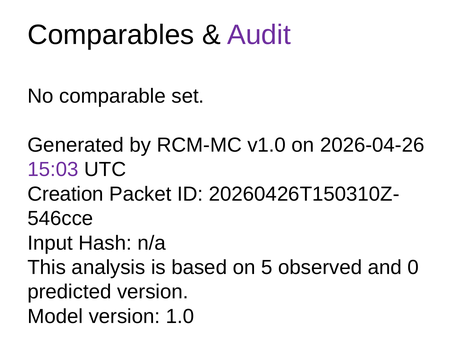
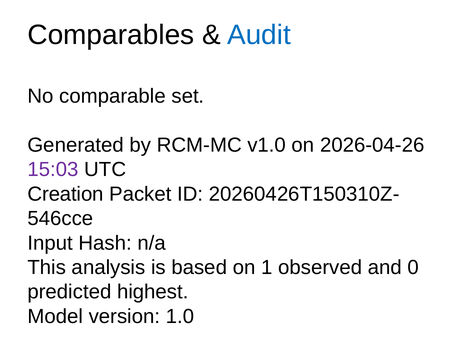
Audit colour: purple -> blue
5: 5 -> 1
predicted version: version -> highest
